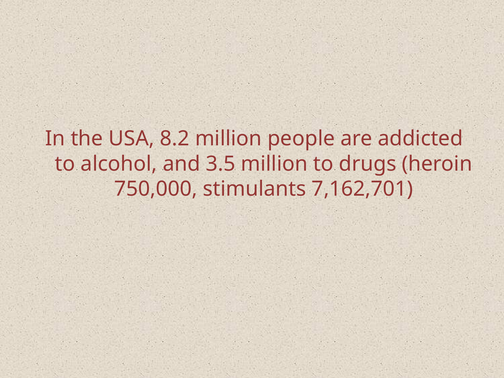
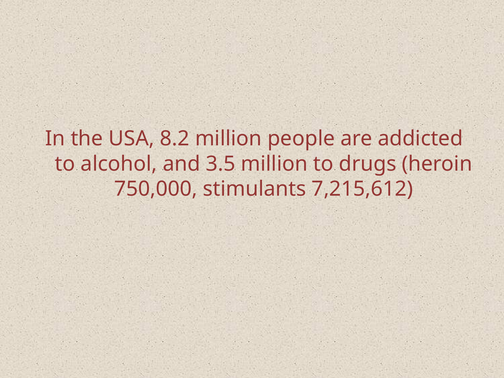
7,162,701: 7,162,701 -> 7,215,612
